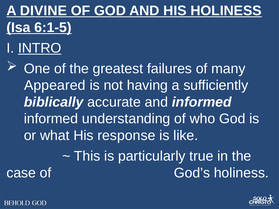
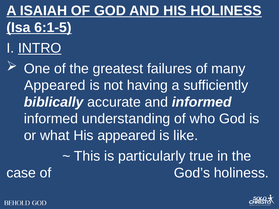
DIVINE: DIVINE -> ISAIAH
His response: response -> appeared
